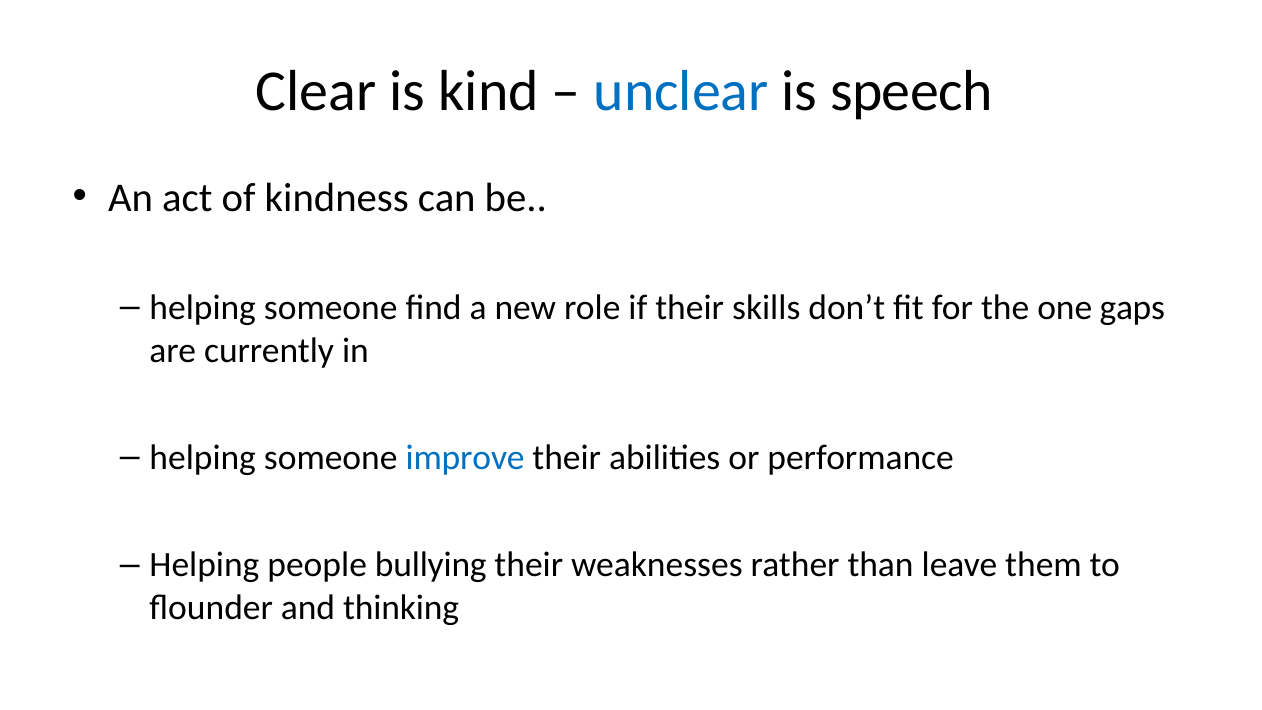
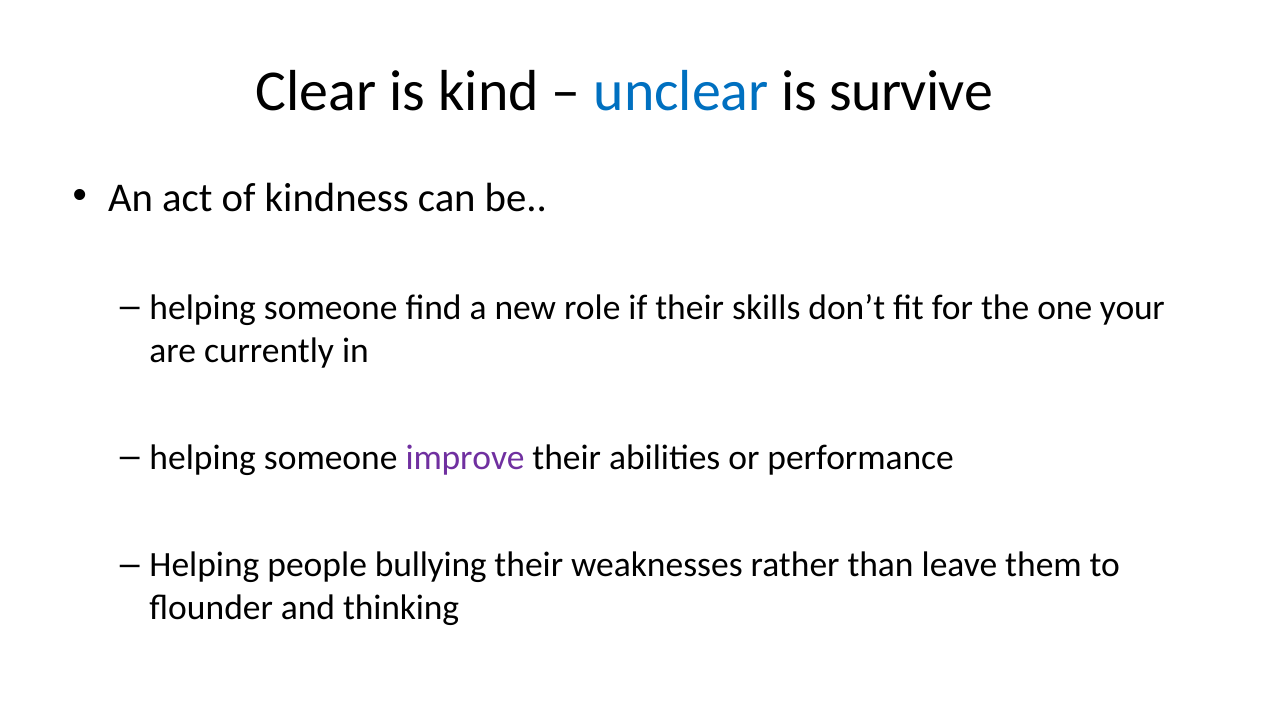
speech: speech -> survive
gaps: gaps -> your
improve colour: blue -> purple
